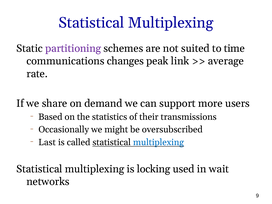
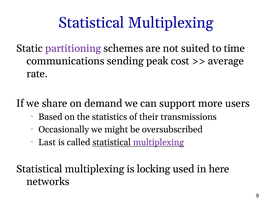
changes: changes -> sending
link: link -> cost
multiplexing at (158, 142) colour: blue -> purple
wait: wait -> here
